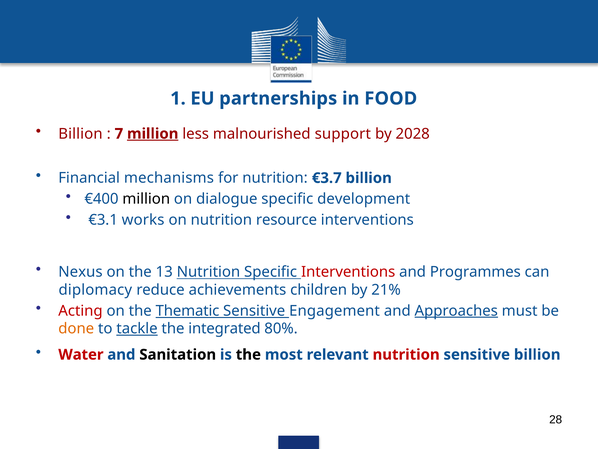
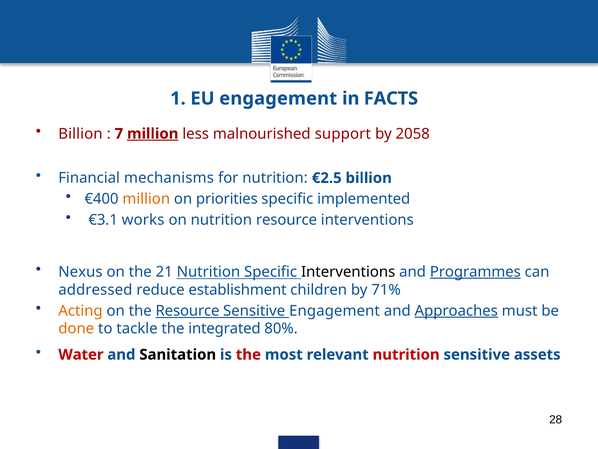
EU partnerships: partnerships -> engagement
FOOD: FOOD -> FACTS
2028: 2028 -> 2058
€3.7: €3.7 -> €2.5
million at (146, 199) colour: black -> orange
dialogue: dialogue -> priorities
development: development -> implemented
13: 13 -> 21
Interventions at (348, 272) colour: red -> black
Programmes underline: none -> present
diplomacy: diplomacy -> addressed
achievements: achievements -> establishment
21%: 21% -> 71%
Acting colour: red -> orange
the Thematic: Thematic -> Resource
tackle underline: present -> none
the at (248, 354) colour: black -> red
sensitive billion: billion -> assets
